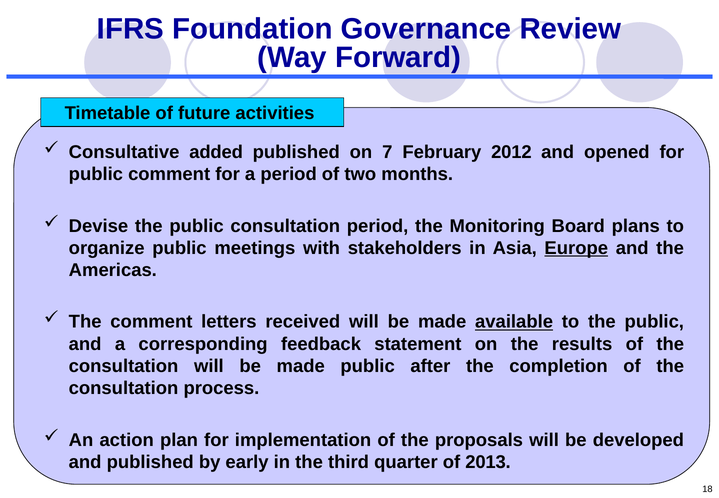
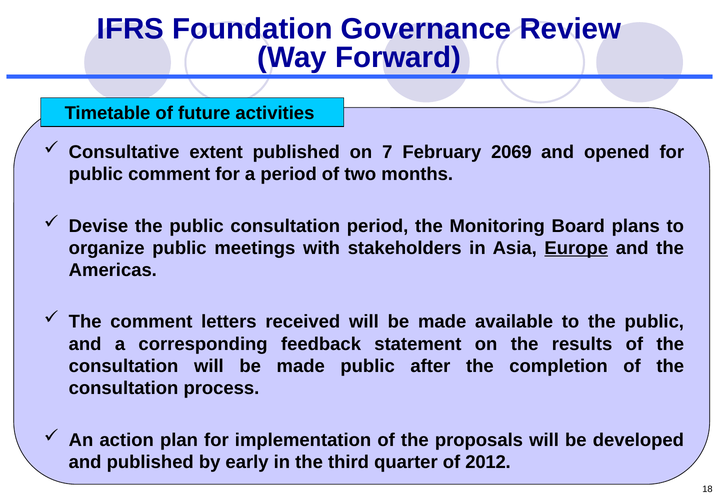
added: added -> extent
2012: 2012 -> 2069
available underline: present -> none
2013: 2013 -> 2012
